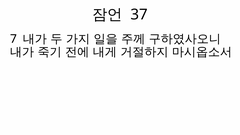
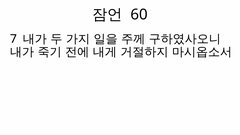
37: 37 -> 60
